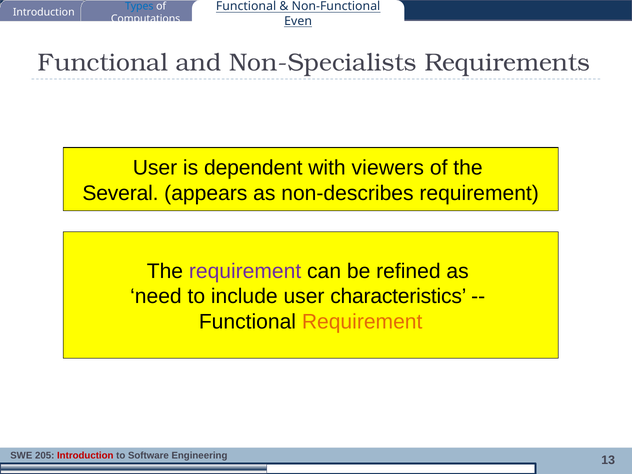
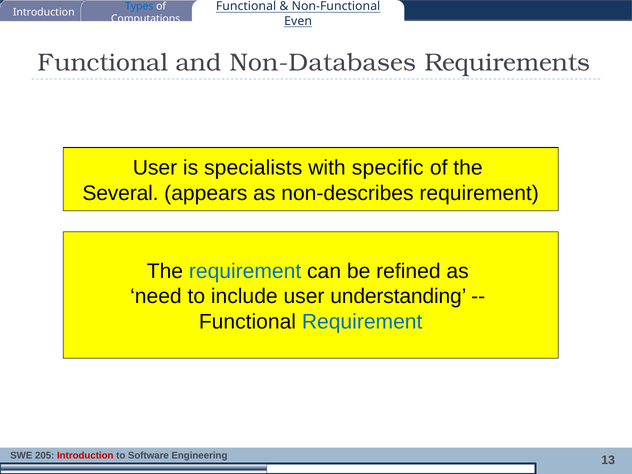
Non-Specialists: Non-Specialists -> Non-Databases
dependent: dependent -> specialists
viewers: viewers -> specific
requirement at (245, 271) colour: purple -> blue
characteristics: characteristics -> understanding
Requirement at (362, 322) colour: orange -> blue
